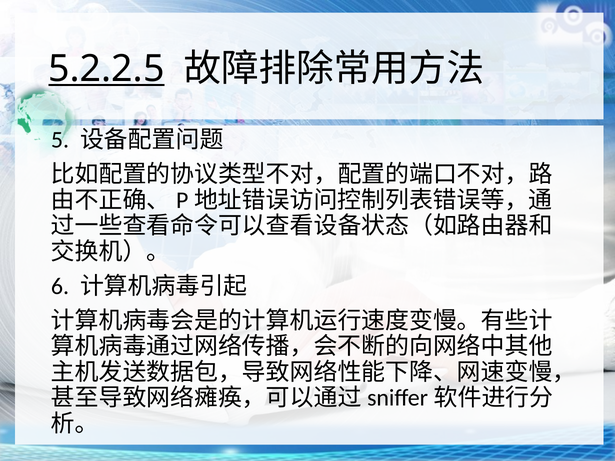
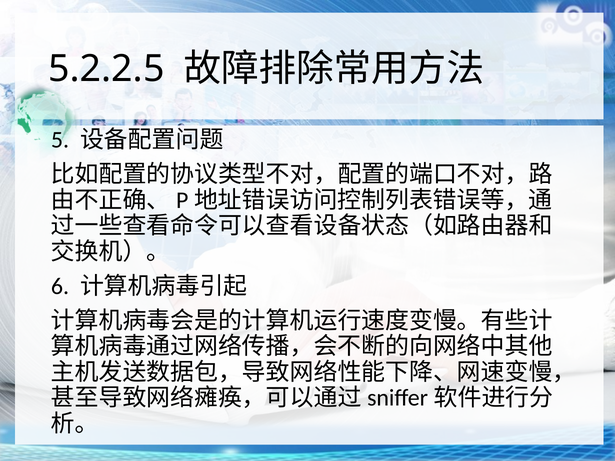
5.2.2.5 underline: present -> none
